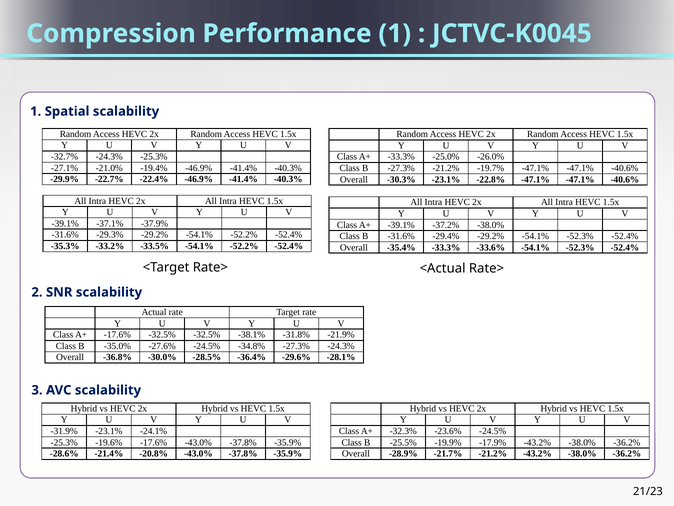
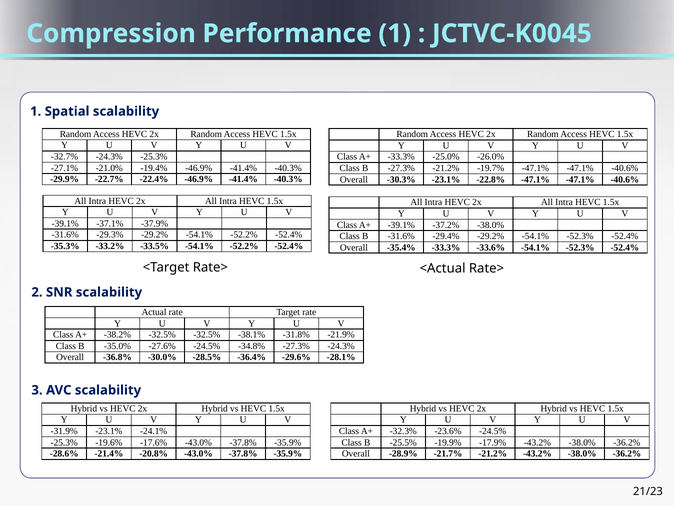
A+ -17.6%: -17.6% -> -38.2%
